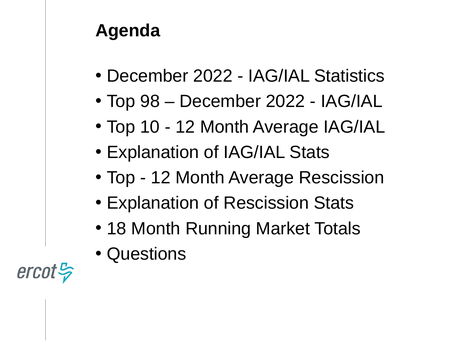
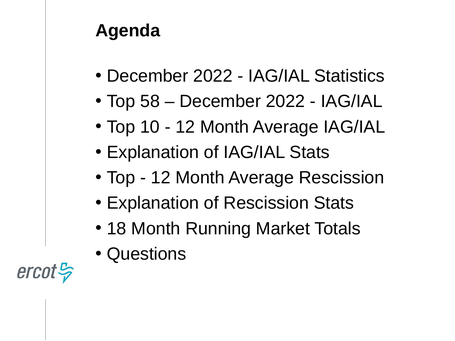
98: 98 -> 58
